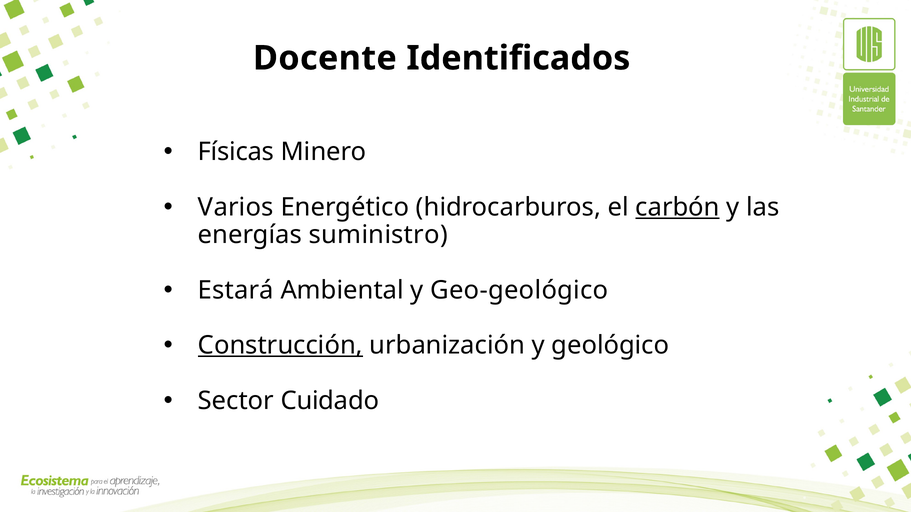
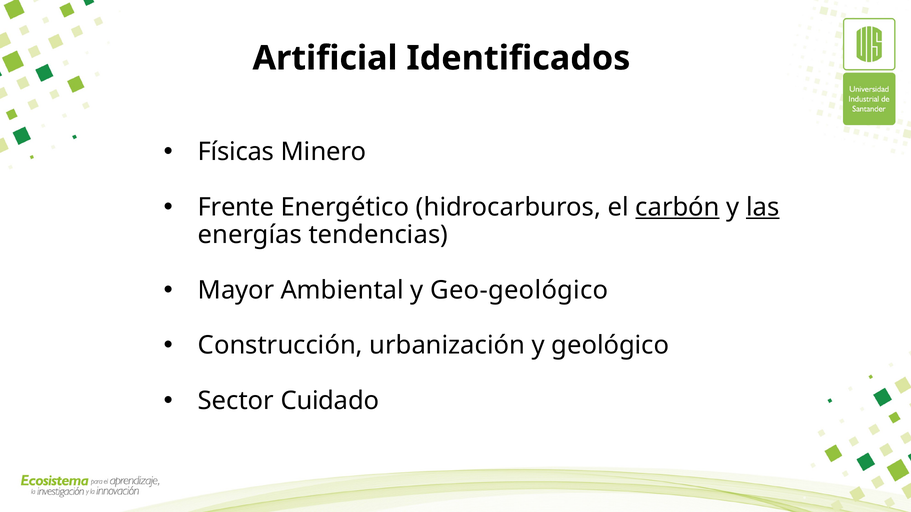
Docente: Docente -> Artificial
Varios: Varios -> Frente
las underline: none -> present
suministro: suministro -> tendencias
Estará: Estará -> Mayor
Construcción underline: present -> none
